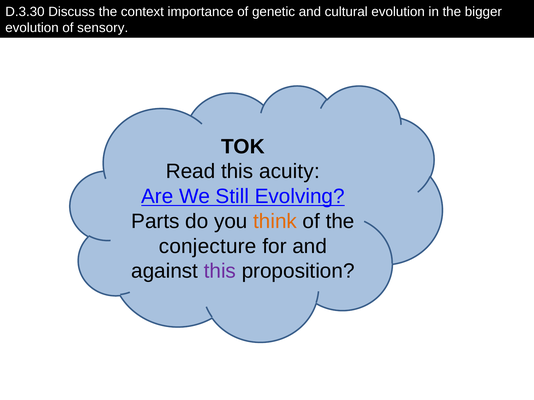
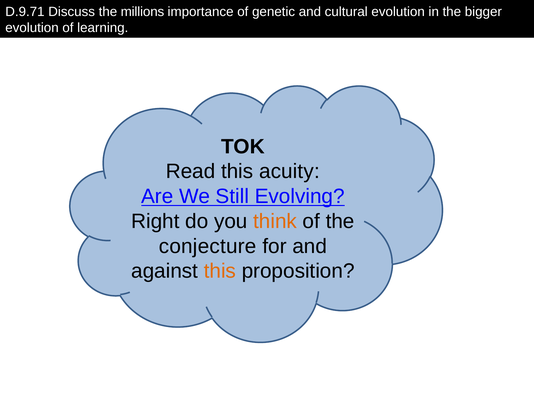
D.3.30: D.3.30 -> D.9.71
context: context -> millions
sensory: sensory -> learning
Parts: Parts -> Right
this at (220, 271) colour: purple -> orange
